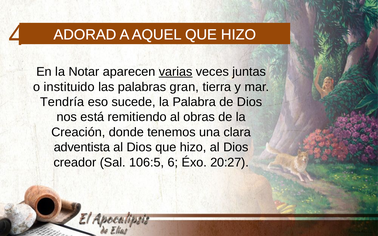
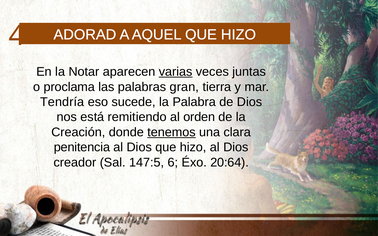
instituido: instituido -> proclama
obras: obras -> orden
tenemos underline: none -> present
adventista: adventista -> penitencia
106:5: 106:5 -> 147:5
20:27: 20:27 -> 20:64
